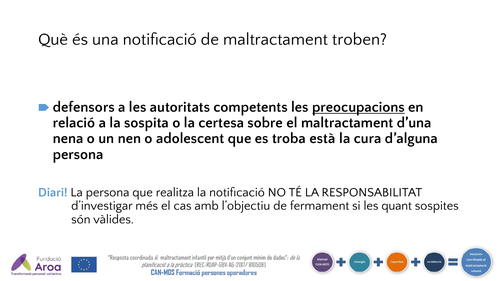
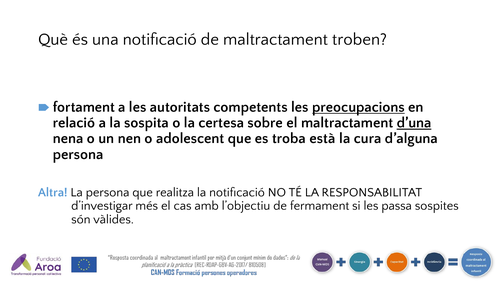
defensors: defensors -> fortament
d’una underline: none -> present
Diari: Diari -> Altra
quant: quant -> passa
